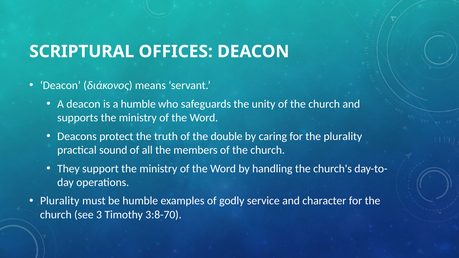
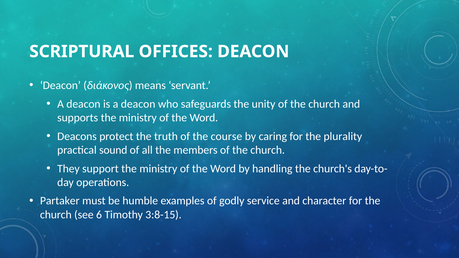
is a humble: humble -> deacon
double: double -> course
Plurality at (60, 201): Plurality -> Partaker
3: 3 -> 6
3:8-70: 3:8-70 -> 3:8-15
